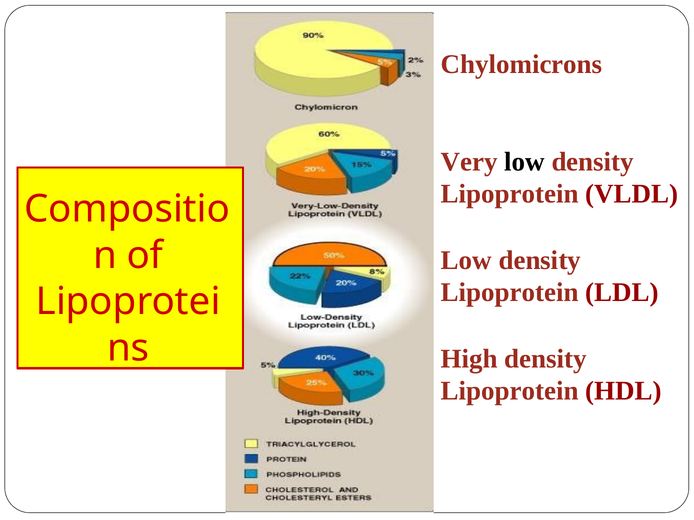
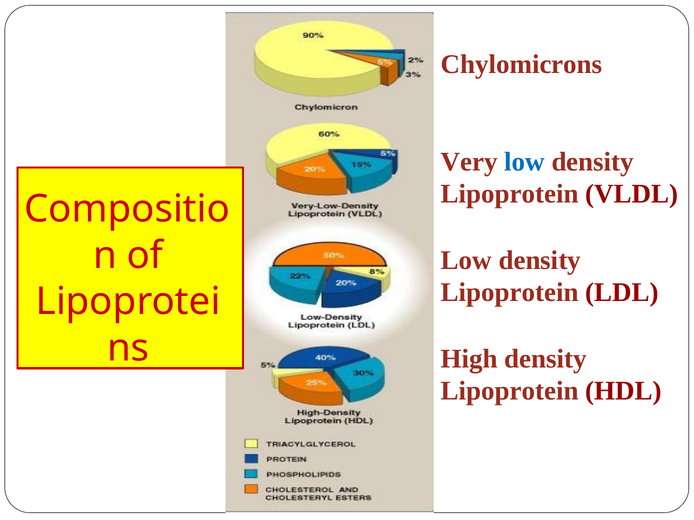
low at (525, 162) colour: black -> blue
